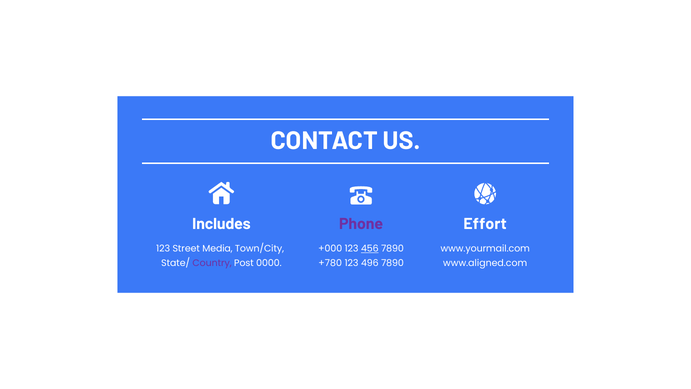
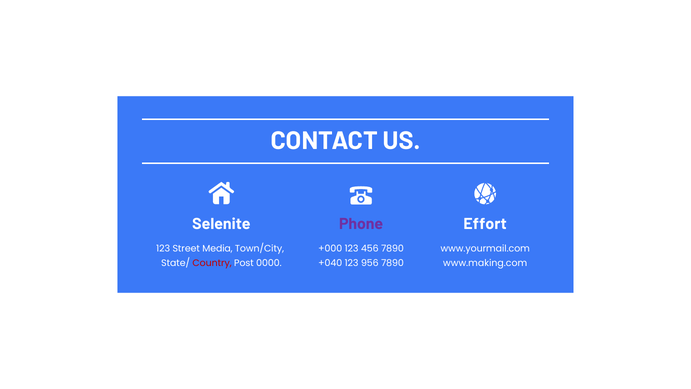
Includes: Includes -> Selenite
456 underline: present -> none
Country colour: purple -> red
+780: +780 -> +040
496: 496 -> 956
www.aligned.com: www.aligned.com -> www.making.com
